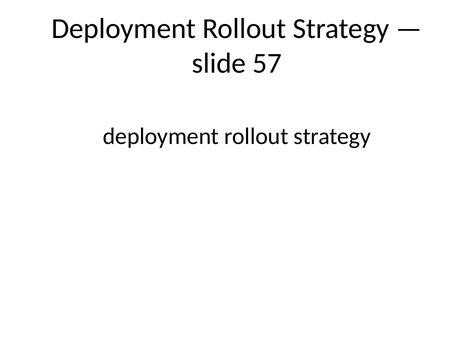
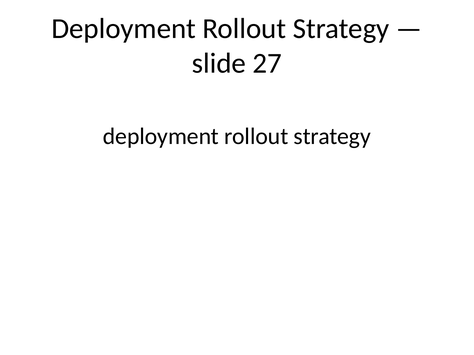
57: 57 -> 27
